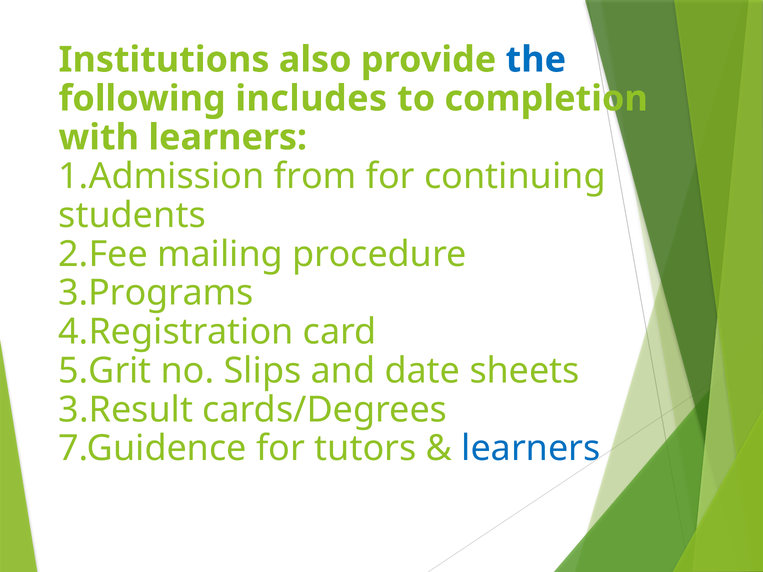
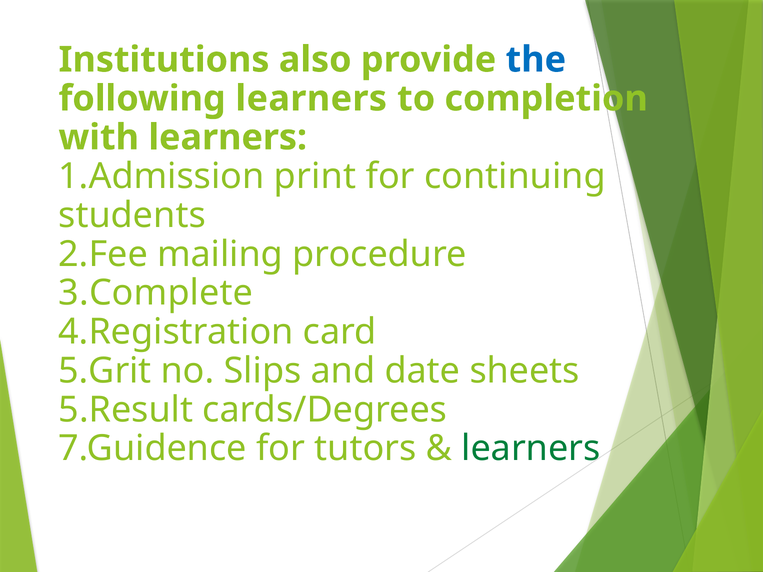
following includes: includes -> learners
from: from -> print
3.Programs: 3.Programs -> 3.Complete
3.Result: 3.Result -> 5.Result
learners at (531, 449) colour: blue -> green
